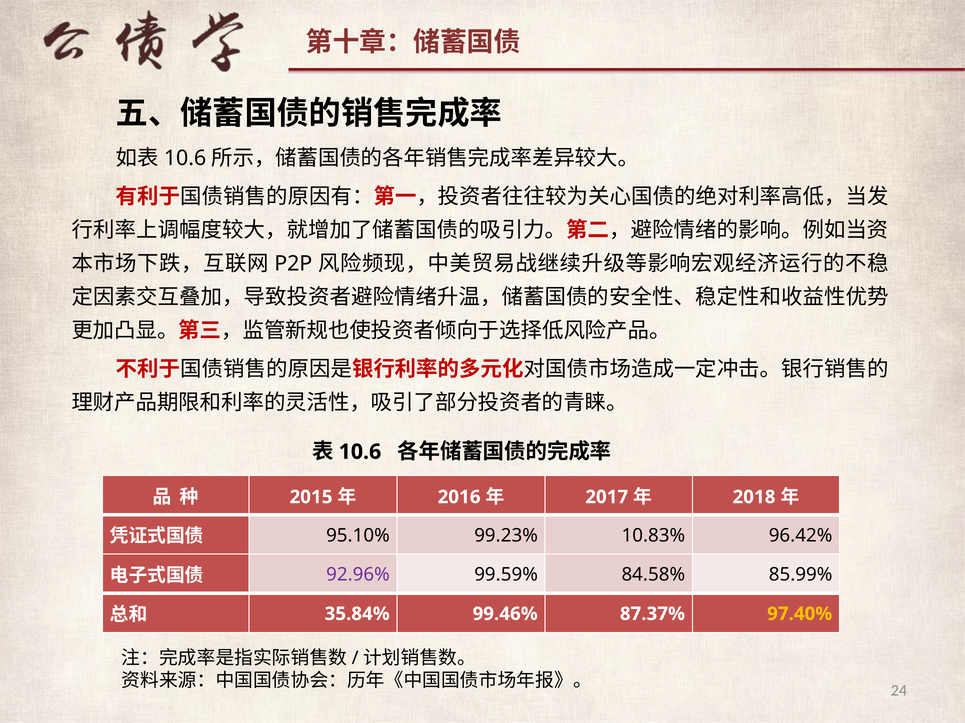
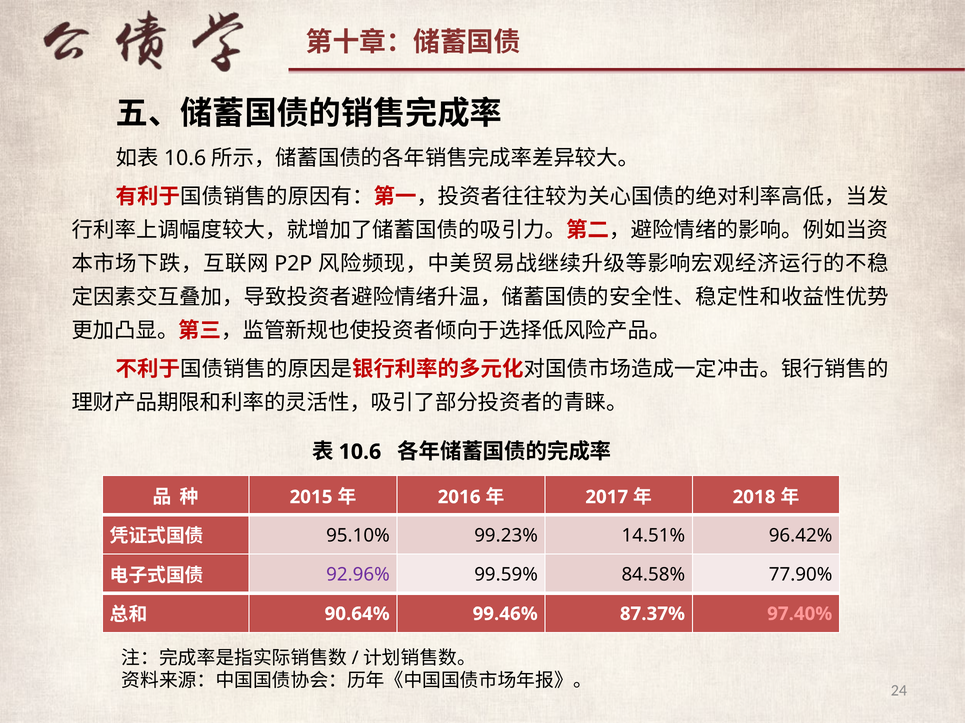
10.83%: 10.83% -> 14.51%
85.99%: 85.99% -> 77.90%
35.84%: 35.84% -> 90.64%
97.40% colour: yellow -> pink
